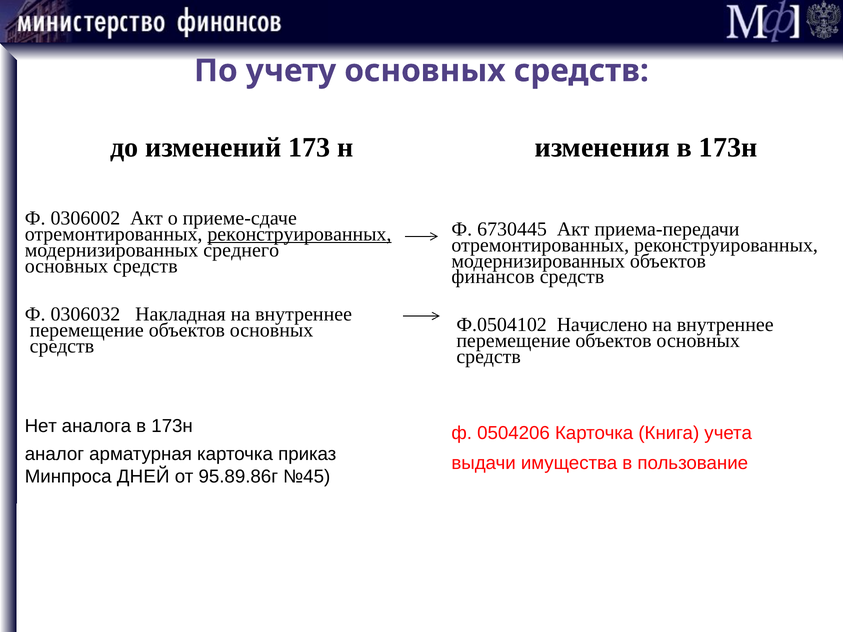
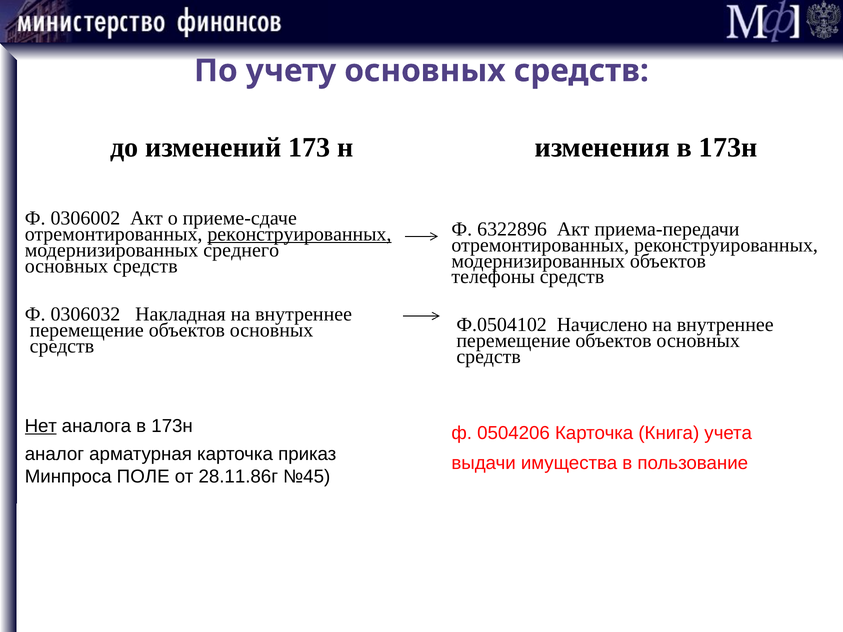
6730445: 6730445 -> 6322896
финансов: финансов -> телефоны
Нет underline: none -> present
ДНЕЙ: ДНЕЙ -> ПОЛЕ
95.89.86г: 95.89.86г -> 28.11.86г
